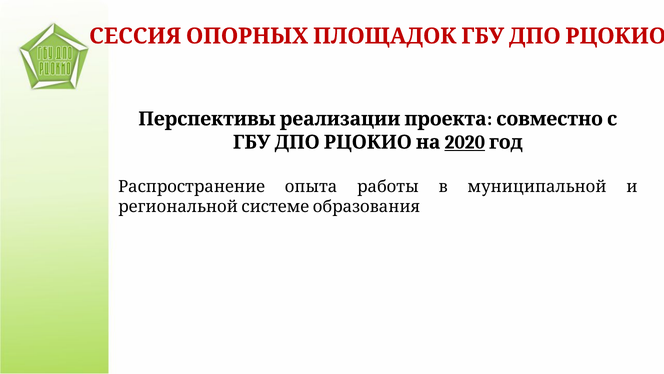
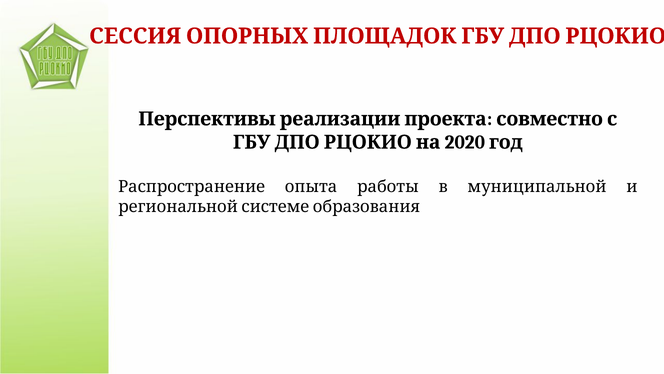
2020 underline: present -> none
